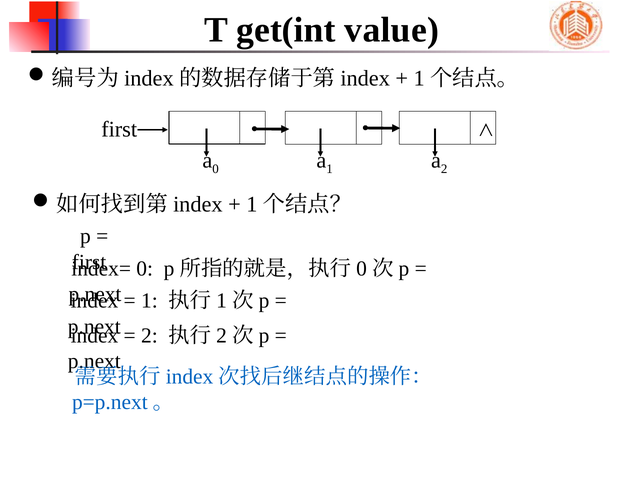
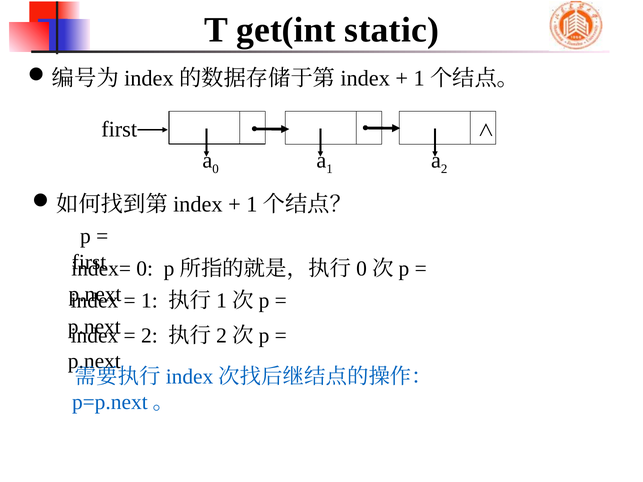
value: value -> static
